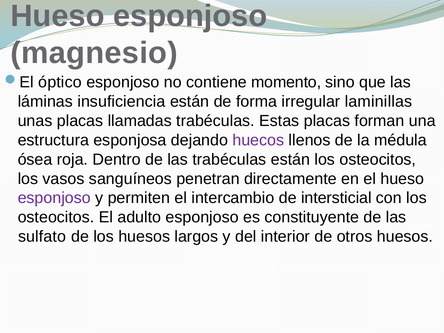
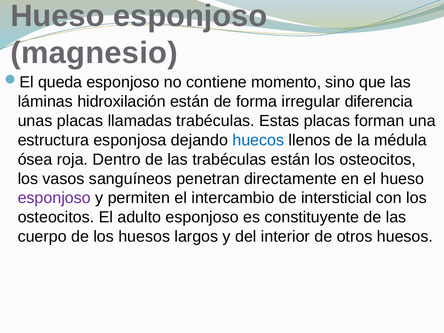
óptico: óptico -> queda
insuficiencia: insuficiencia -> hidroxilación
laminillas: laminillas -> diferencia
huecos colour: purple -> blue
sulfato: sulfato -> cuerpo
